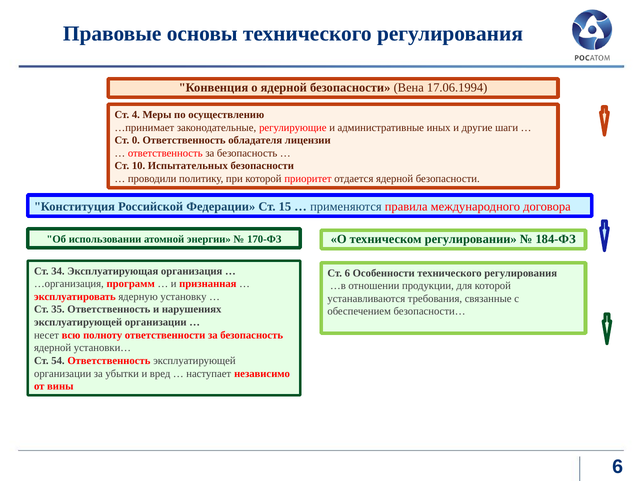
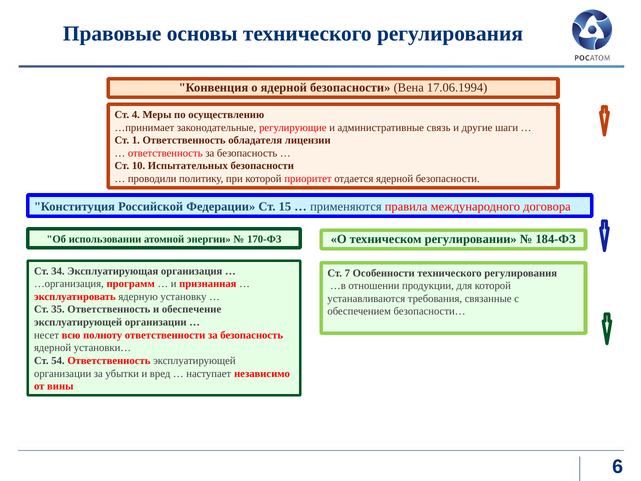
иных: иных -> связь
0: 0 -> 1
Ст 6: 6 -> 7
нарушениях: нарушениях -> обеспечение
